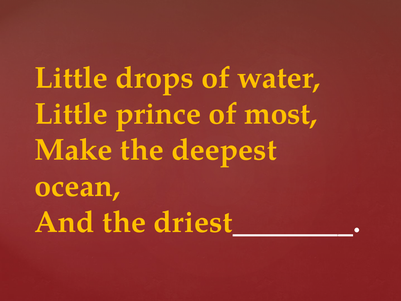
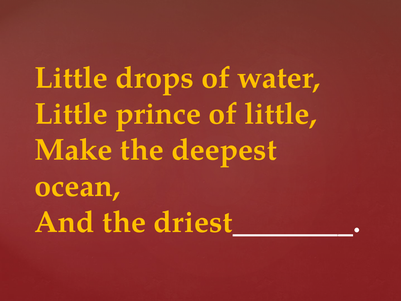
of most: most -> little
